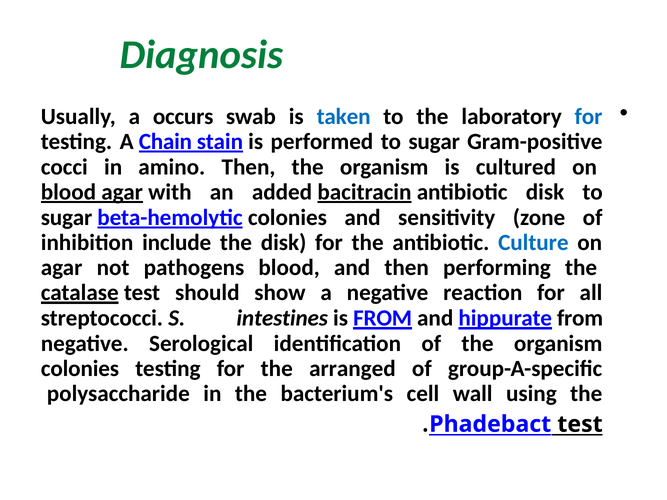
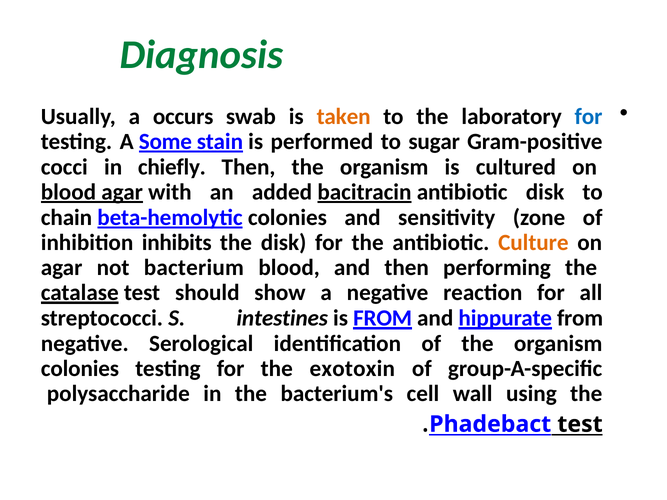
taken colour: blue -> orange
Chain: Chain -> Some
amino: amino -> chiefly
sugar at (67, 218): sugar -> chain
include: include -> inhibits
Culture colour: blue -> orange
pathogens: pathogens -> bacterium
arranged: arranged -> exotoxin
